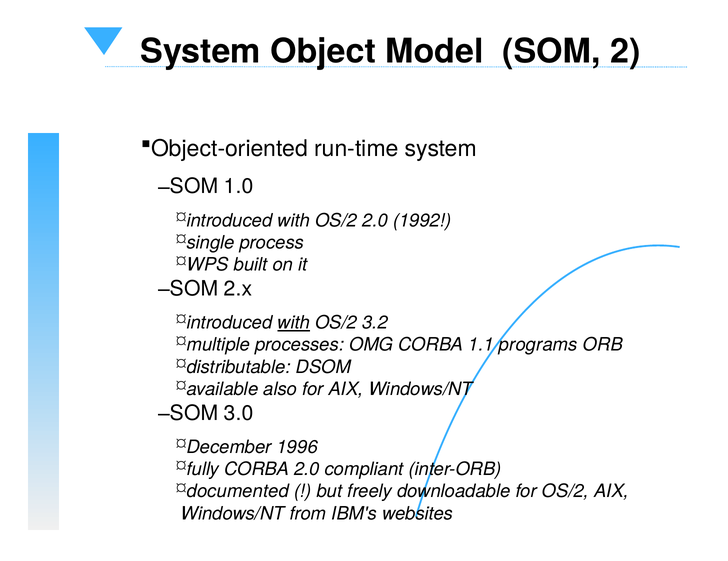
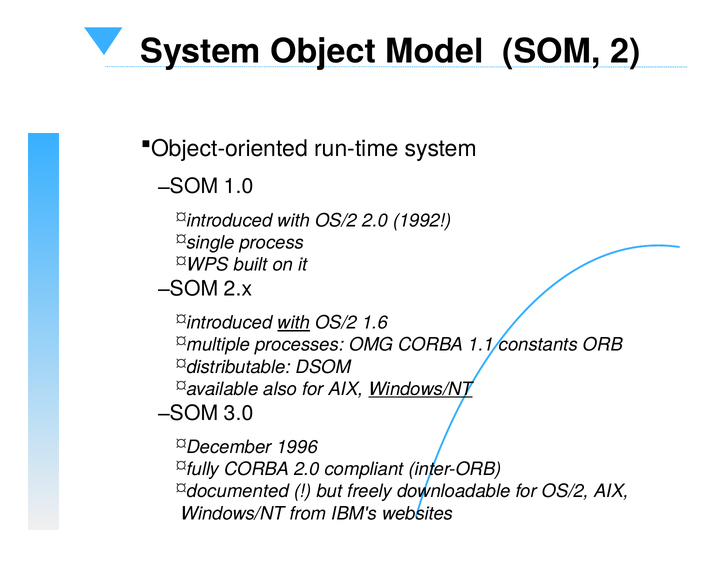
3.2: 3.2 -> 1.6
programs: programs -> constants
Windows/NT at (421, 389) underline: none -> present
